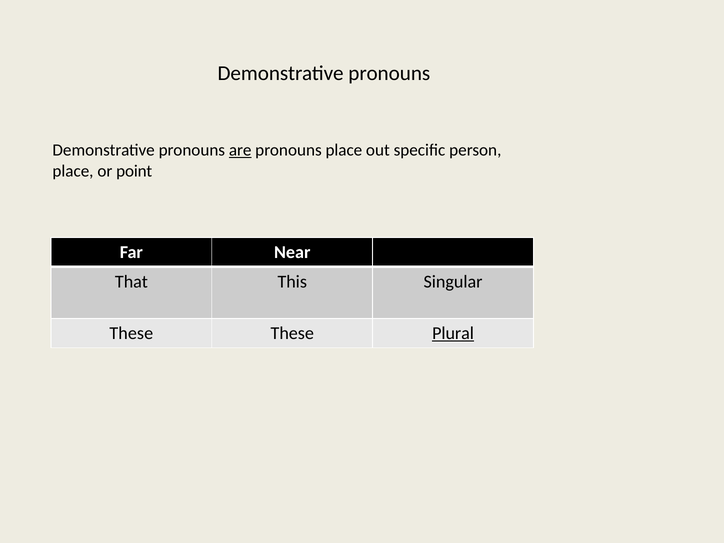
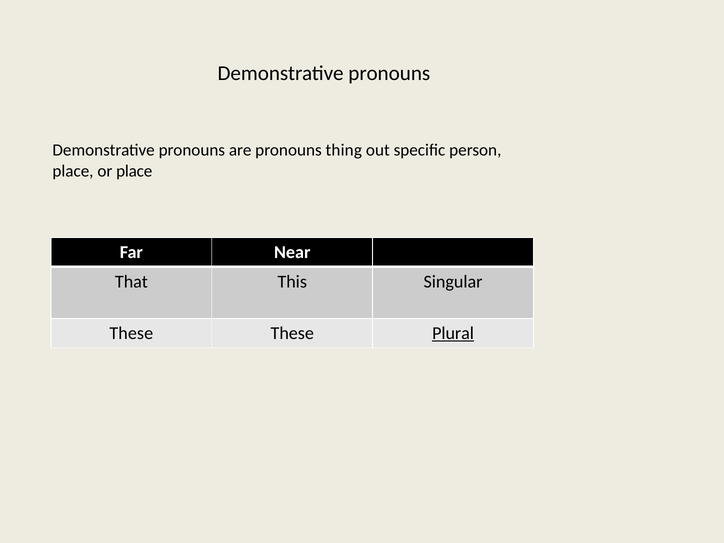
are underline: present -> none
pronouns place: place -> thing
or point: point -> place
